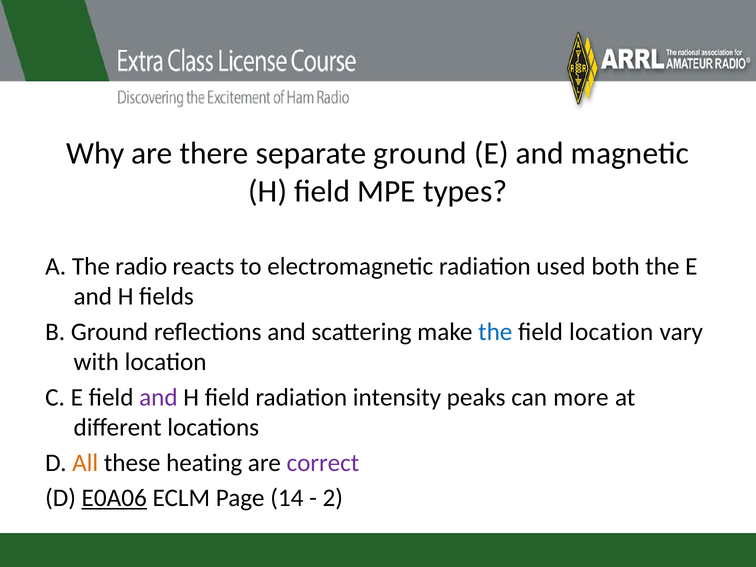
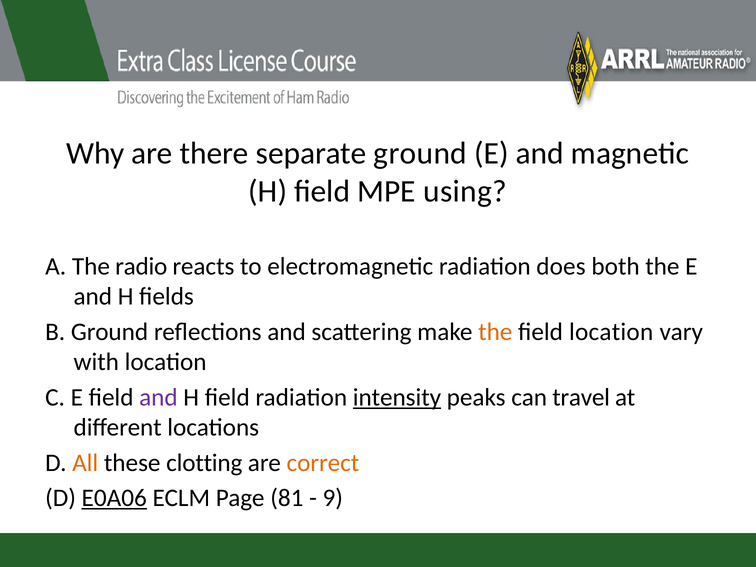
types: types -> using
used: used -> does
the at (495, 332) colour: blue -> orange
intensity underline: none -> present
more: more -> travel
heating: heating -> clotting
correct colour: purple -> orange
14: 14 -> 81
2: 2 -> 9
